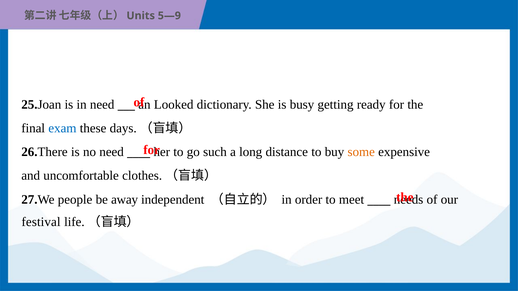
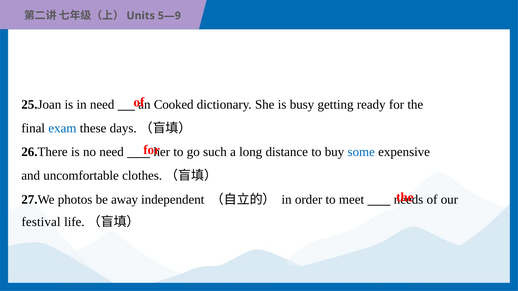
Looked: Looked -> Cooked
some colour: orange -> blue
people: people -> photos
